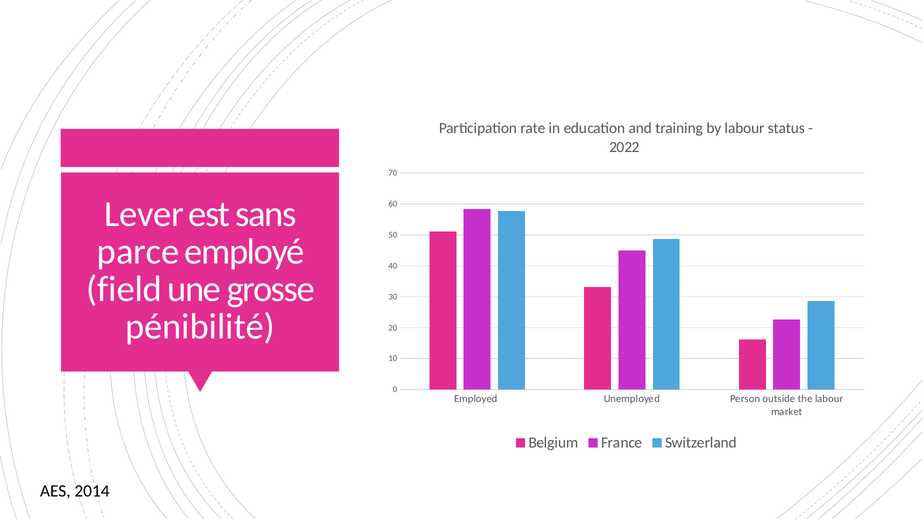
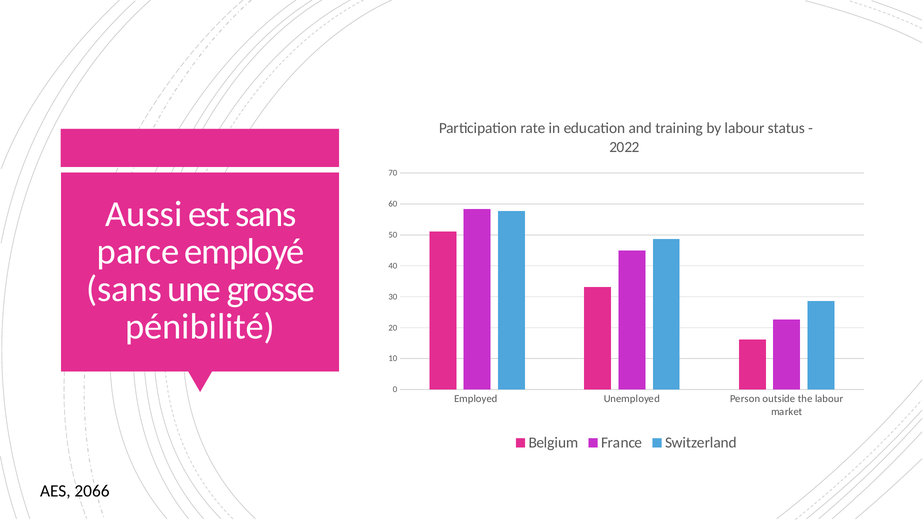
Lever: Lever -> Aussi
field at (124, 289): field -> sans
2014: 2014 -> 2066
